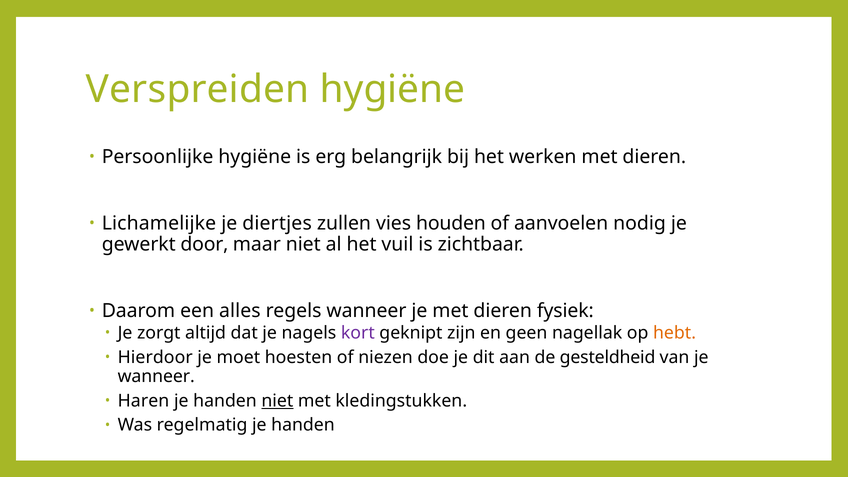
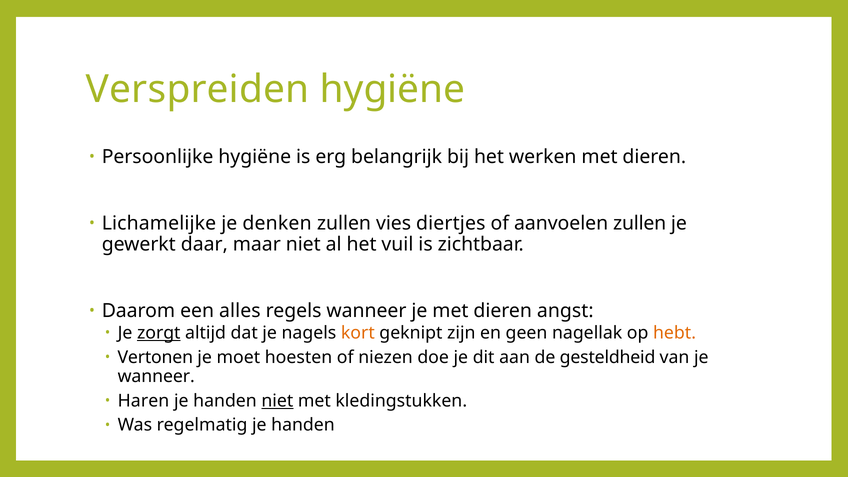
diertjes: diertjes -> denken
houden: houden -> diertjes
aanvoelen nodig: nodig -> zullen
door: door -> daar
fysiek: fysiek -> angst
zorgt underline: none -> present
kort colour: purple -> orange
Hierdoor: Hierdoor -> Vertonen
